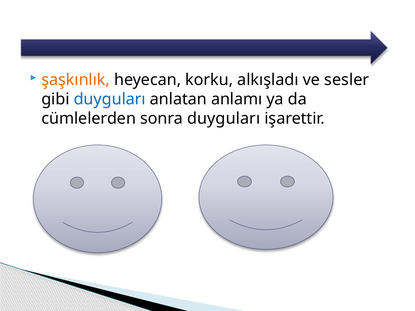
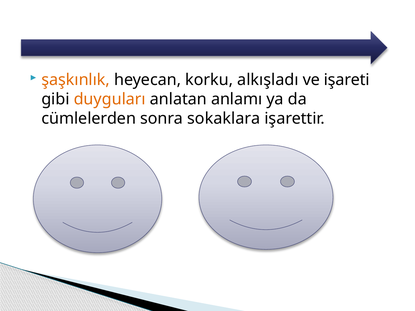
sesler: sesler -> işareti
duyguları at (110, 99) colour: blue -> orange
sonra duyguları: duyguları -> sokaklara
